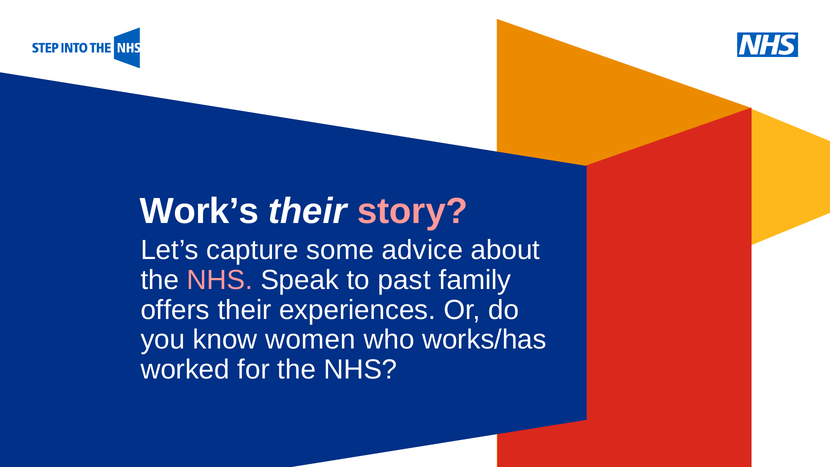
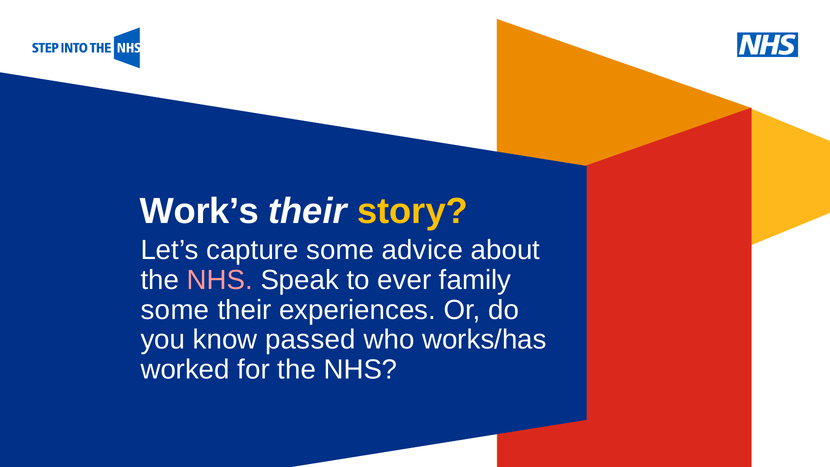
story colour: pink -> yellow
past: past -> ever
offers at (175, 310): offers -> some
women: women -> passed
